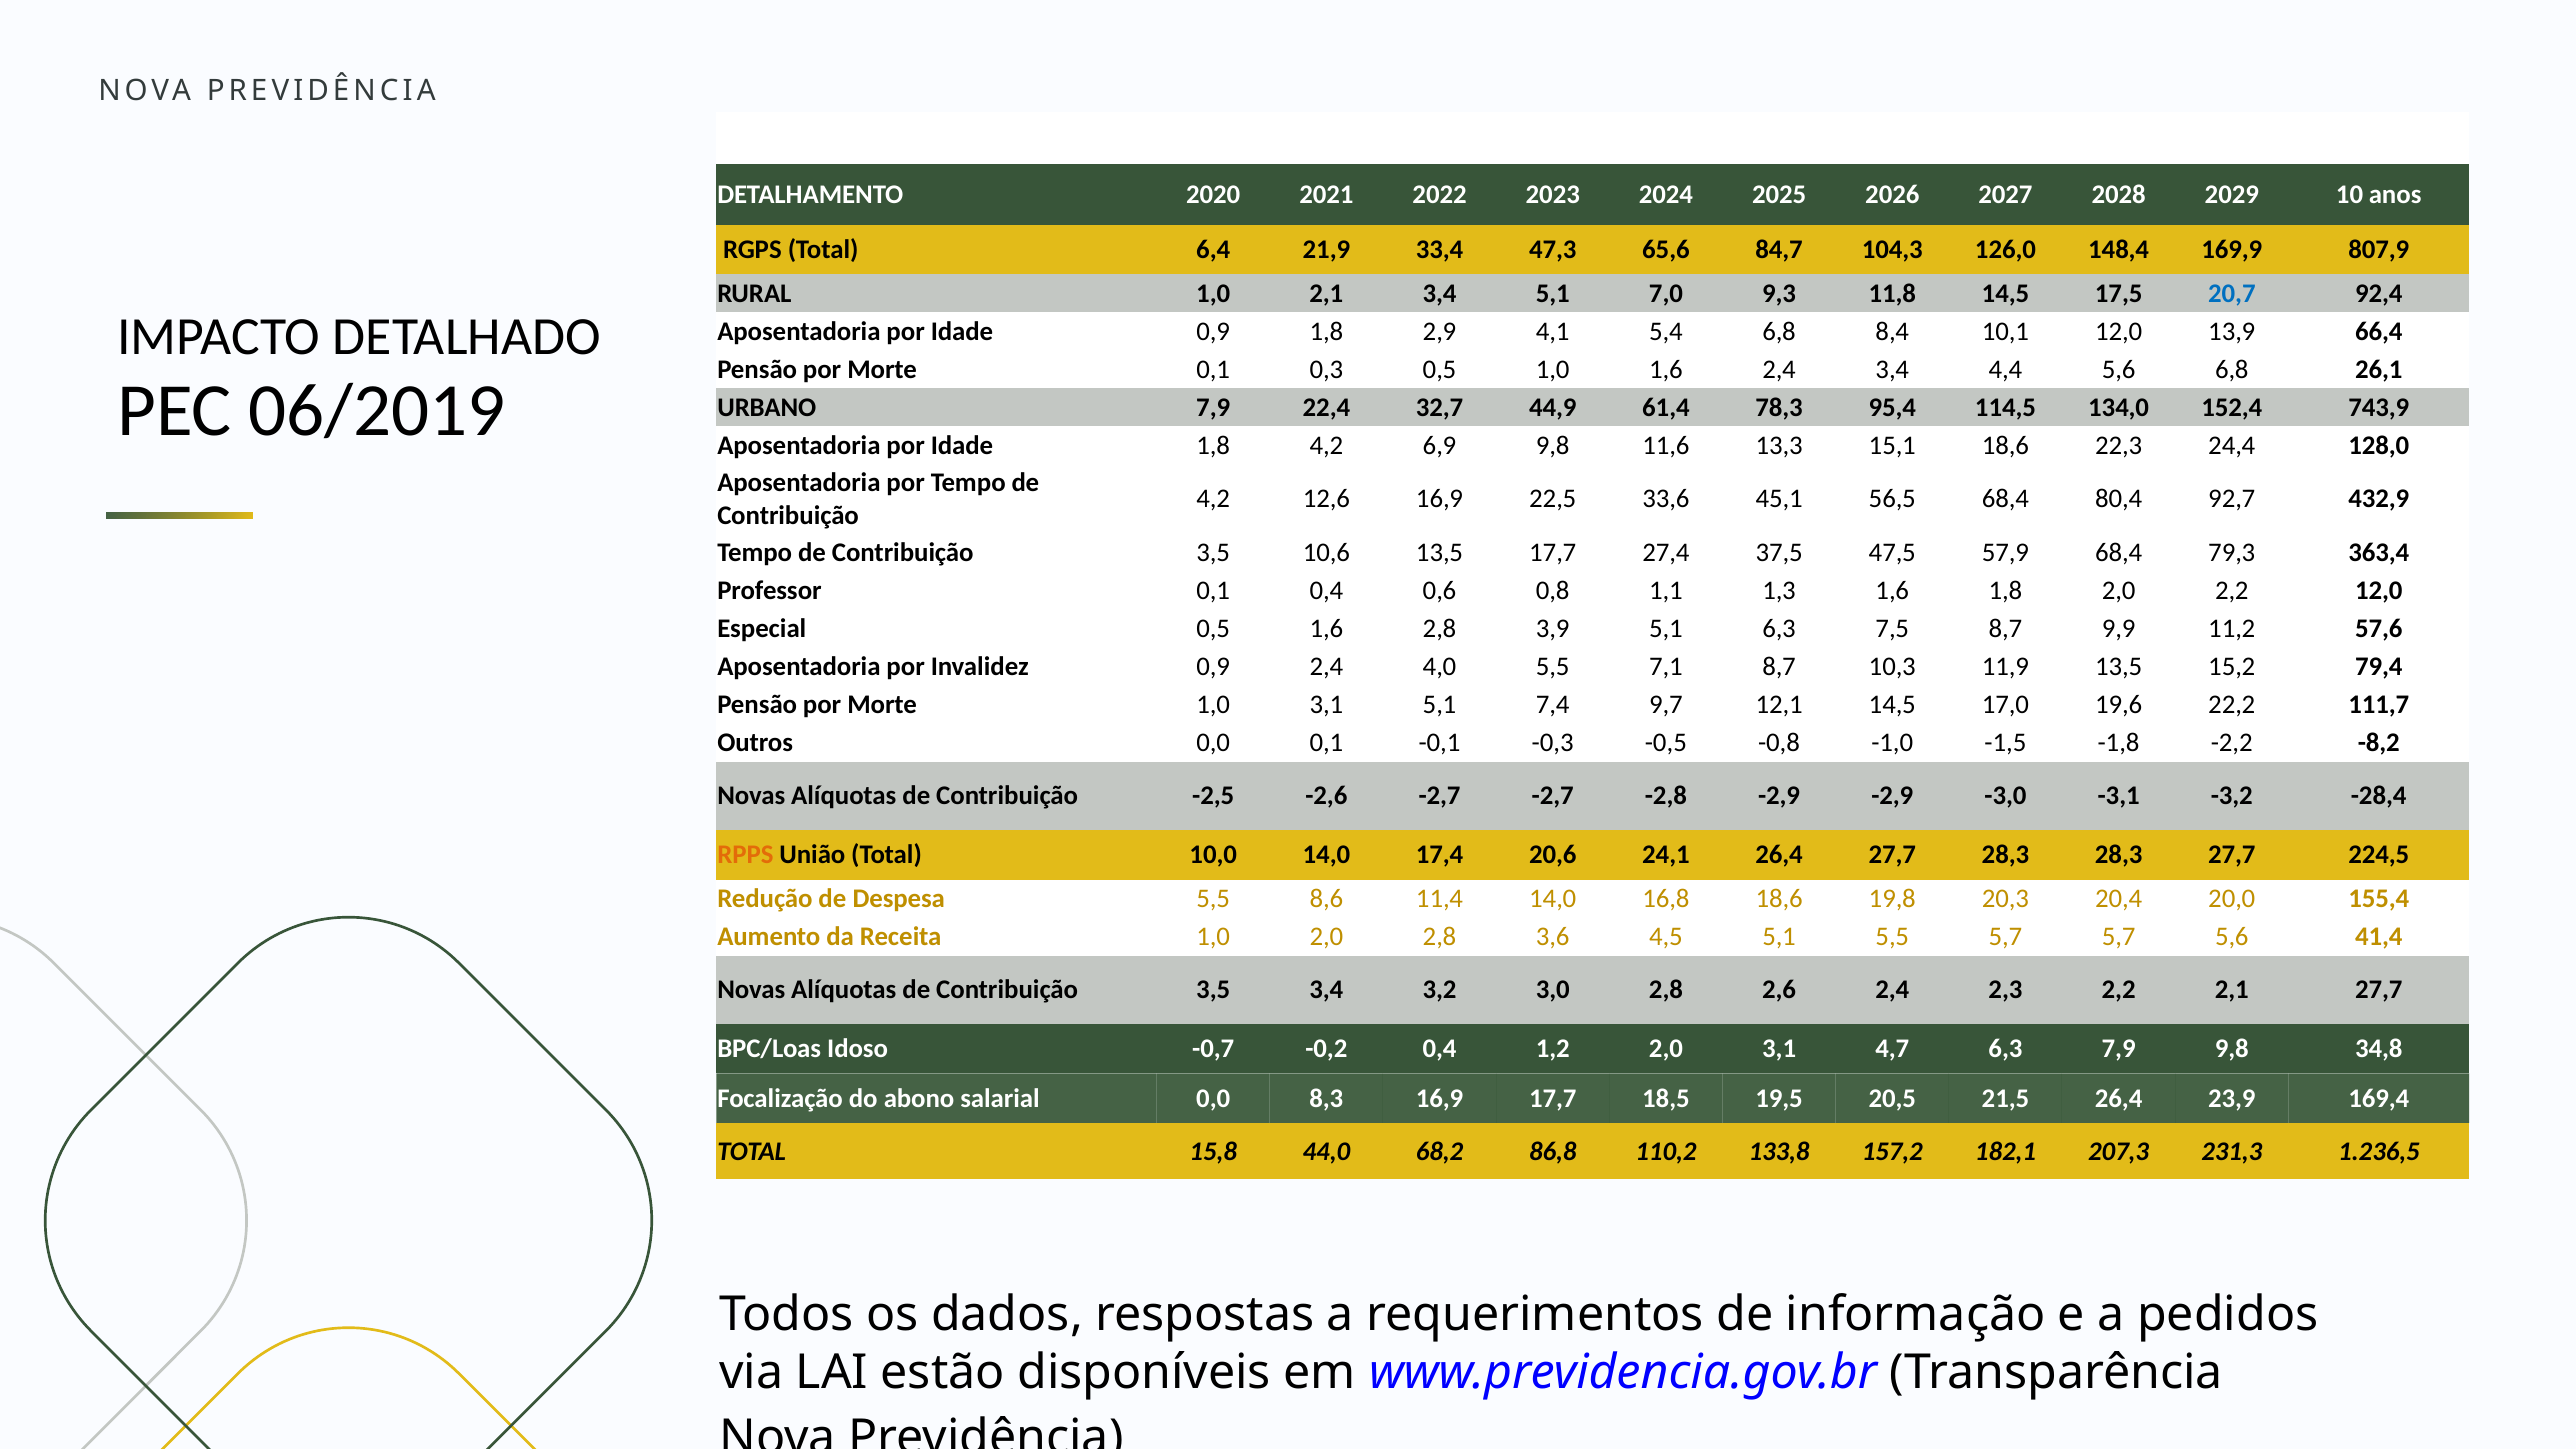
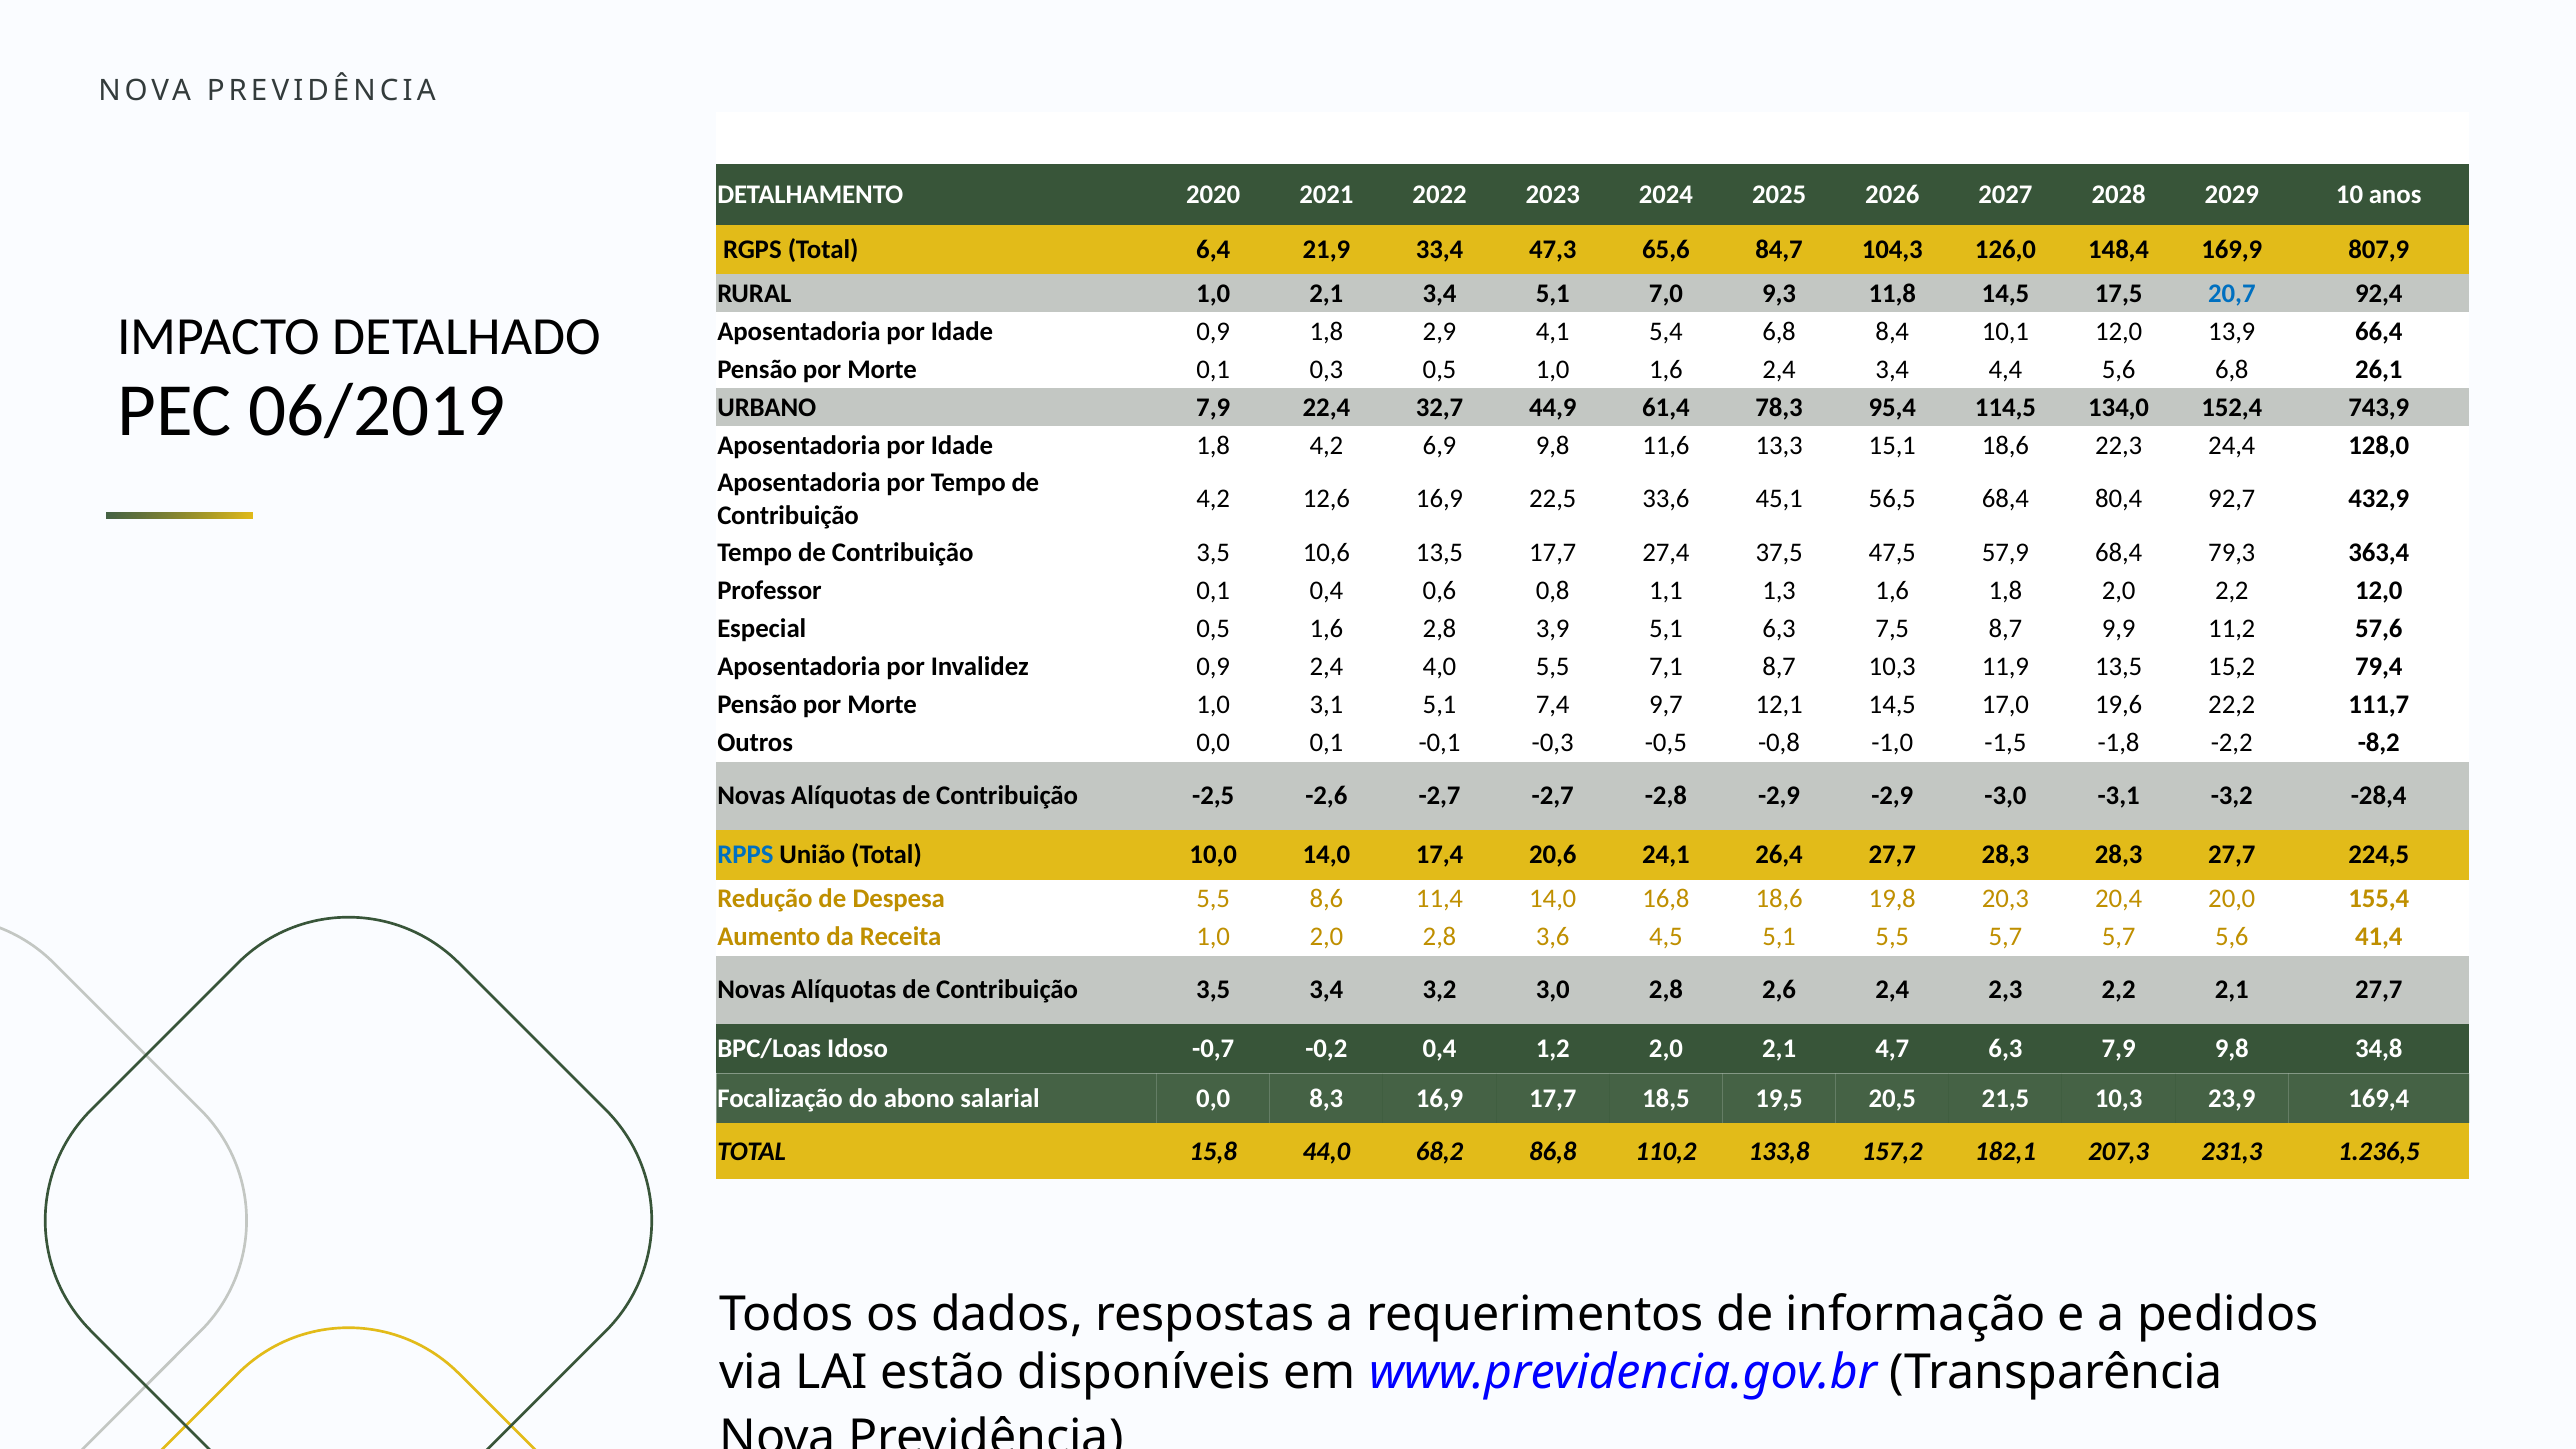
RPPS colour: orange -> blue
2,0 3,1: 3,1 -> 2,1
21,5 26,4: 26,4 -> 10,3
